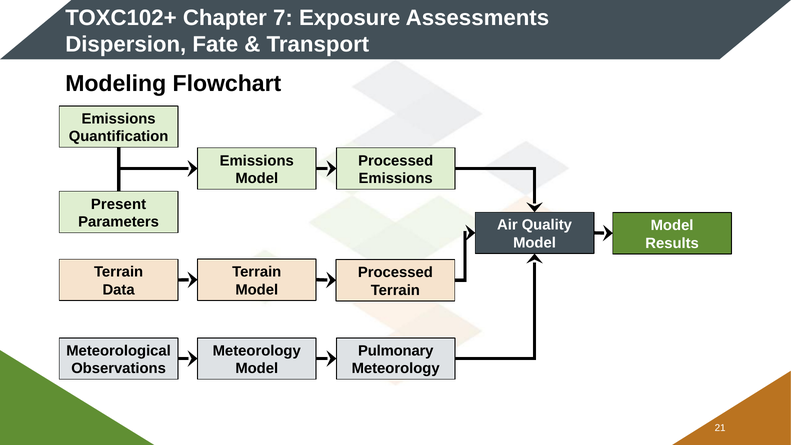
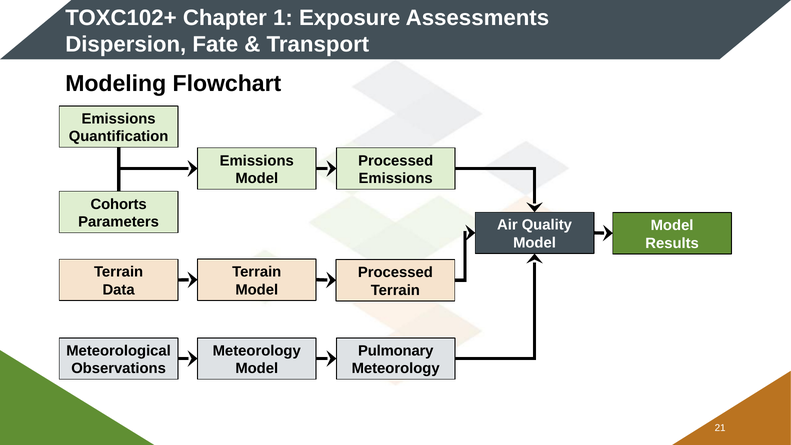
7: 7 -> 1
Present: Present -> Cohorts
